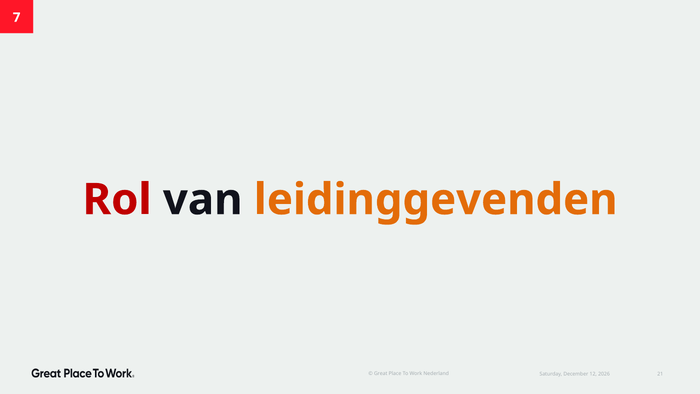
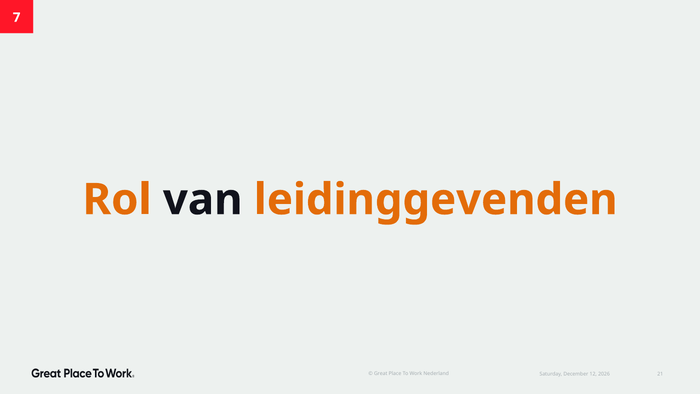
Rol colour: red -> orange
